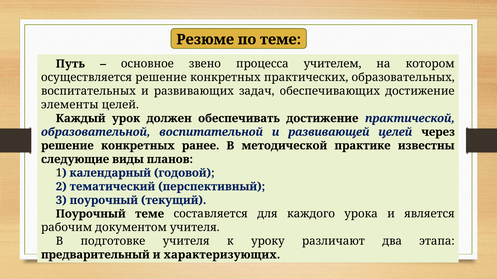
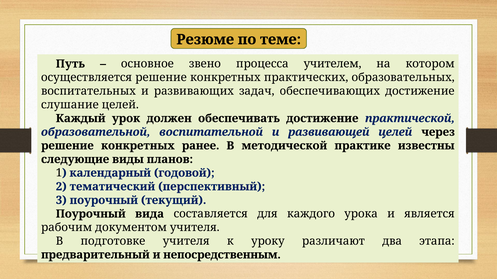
элементы: элементы -> слушание
Поурочный теме: теме -> вида
характеризующих: характеризующих -> непосредственным
